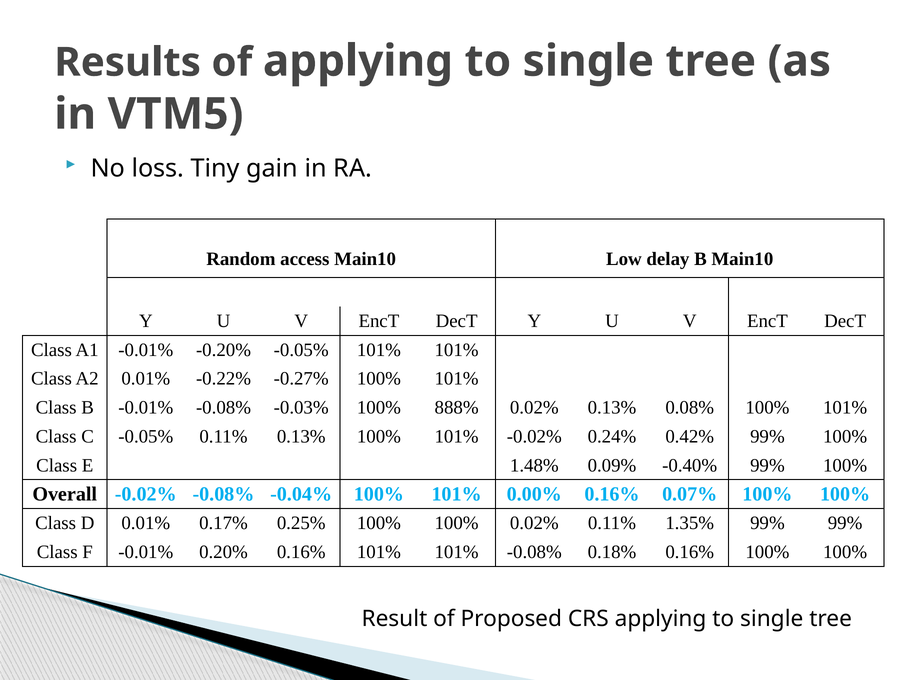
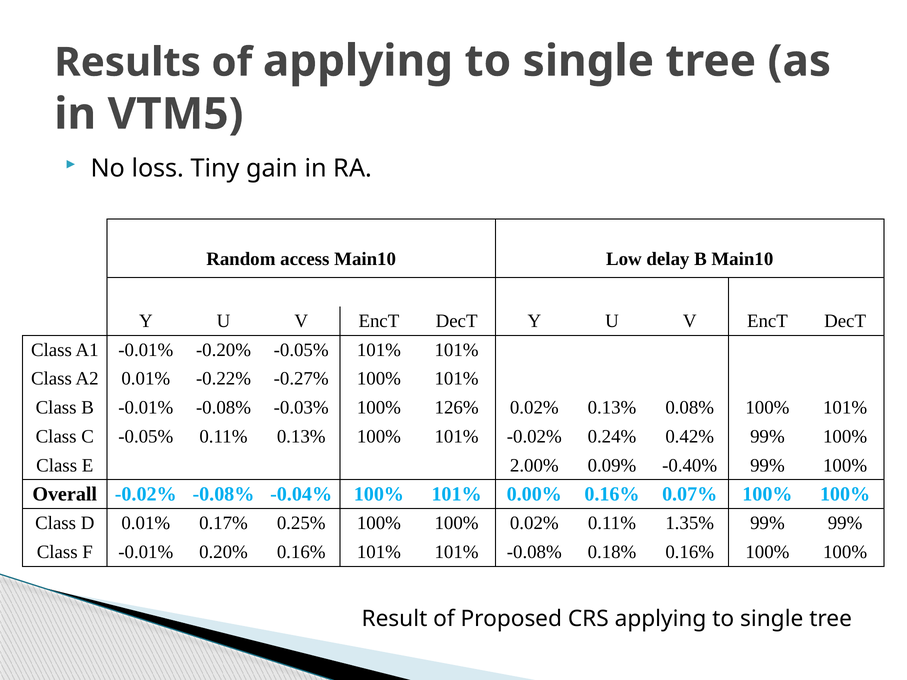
888%: 888% -> 126%
1.48%: 1.48% -> 2.00%
